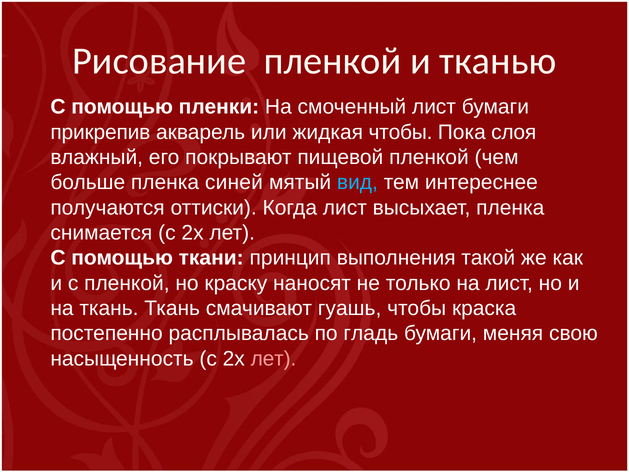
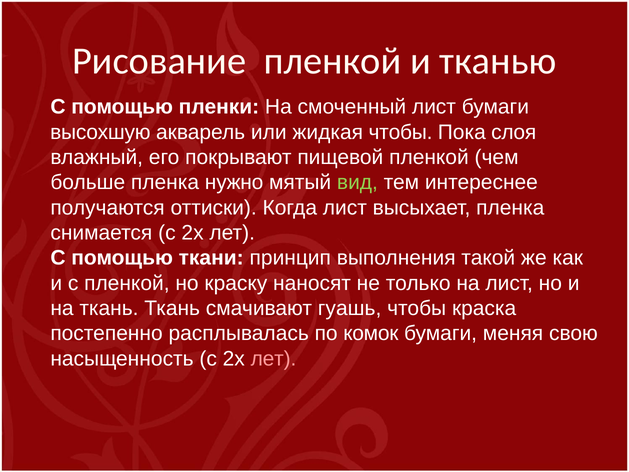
прикрепив: прикрепив -> высохшую
синей: синей -> нужно
вид colour: light blue -> light green
гладь: гладь -> комок
